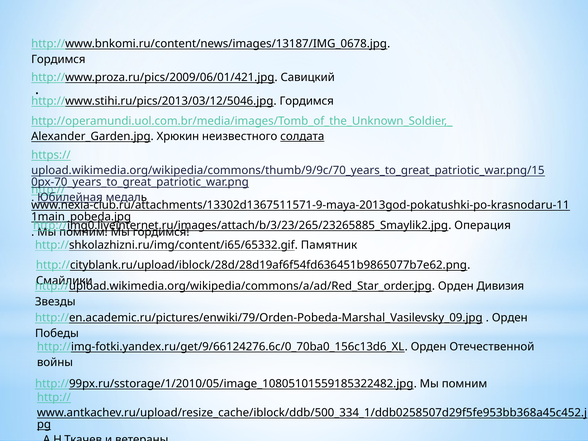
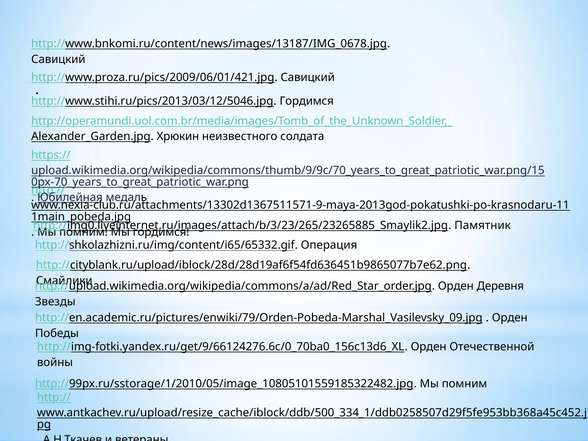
Гордимся at (58, 59): Гордимся -> Савицкий
солдата underline: present -> none
Операция: Операция -> Памятник
Памятник: Памятник -> Операция
Дивизия: Дивизия -> Деревня
